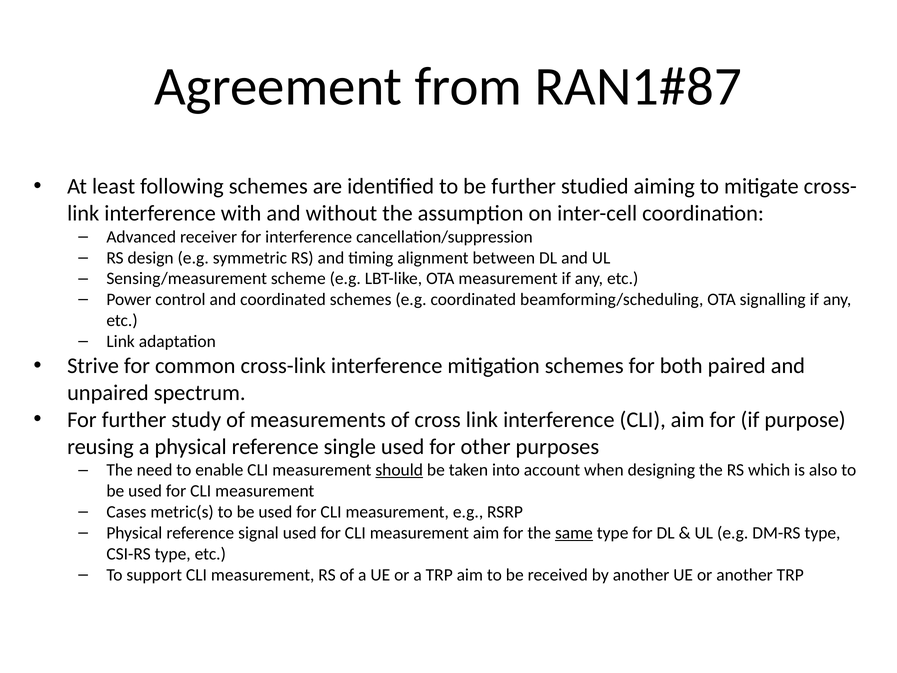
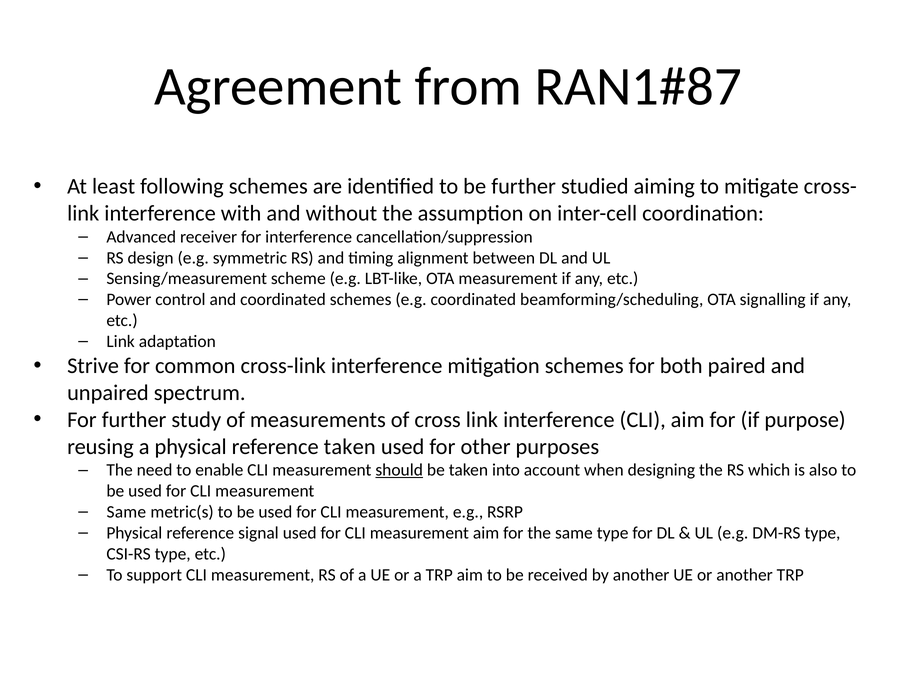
reference single: single -> taken
Cases at (126, 512): Cases -> Same
same at (574, 533) underline: present -> none
